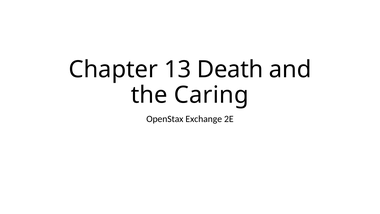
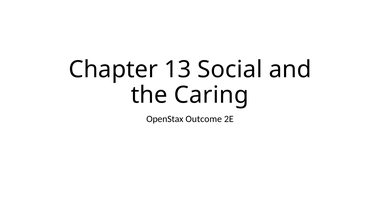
Death: Death -> Social
Exchange: Exchange -> Outcome
